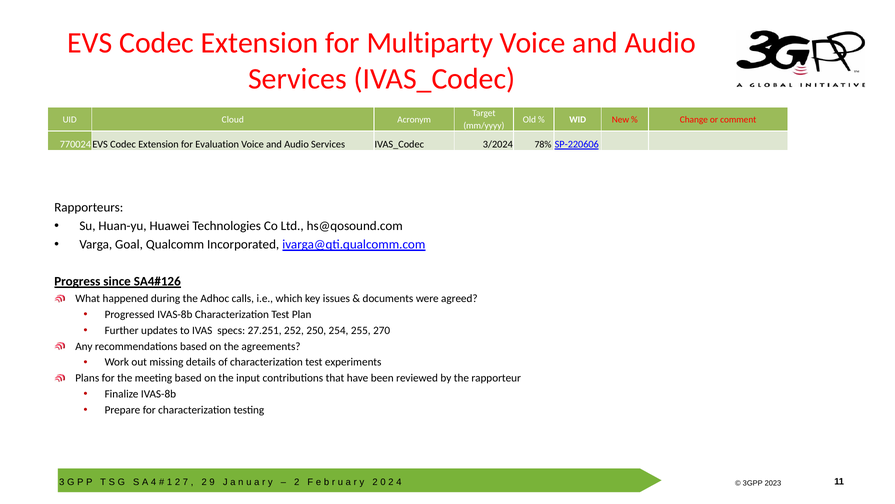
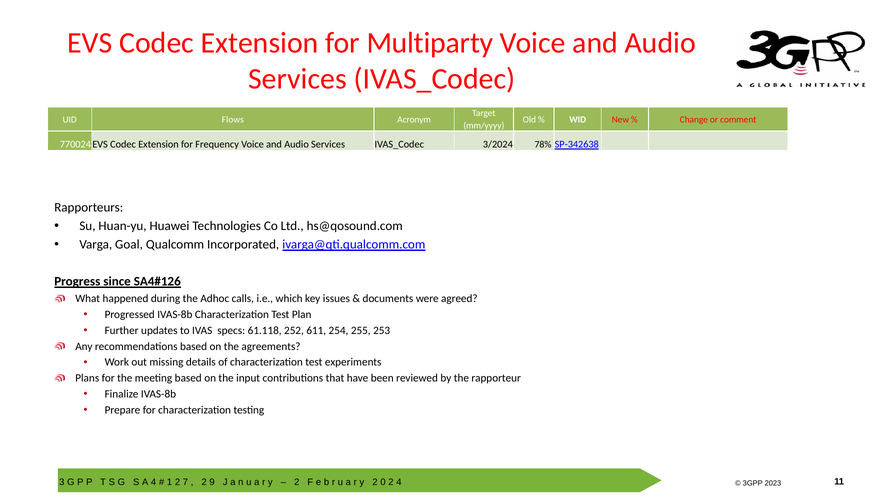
Cloud: Cloud -> Flows
Evaluation: Evaluation -> Frequency
SP-220606: SP-220606 -> SP-342638
27.251: 27.251 -> 61.118
250: 250 -> 611
270: 270 -> 253
